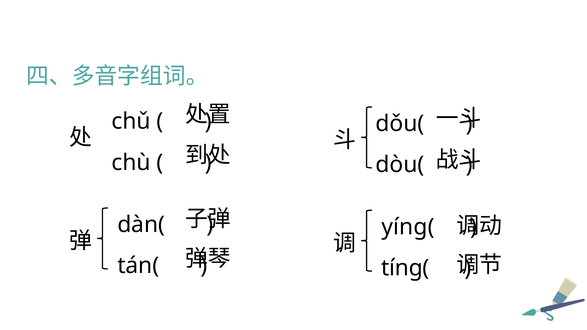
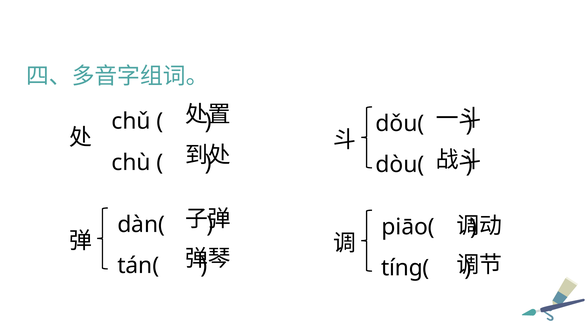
yíng(: yíng( -> piāo(
